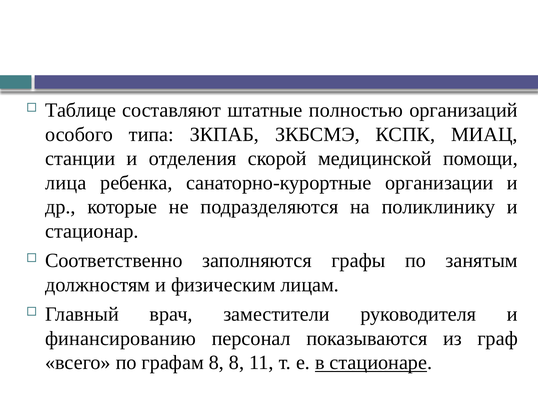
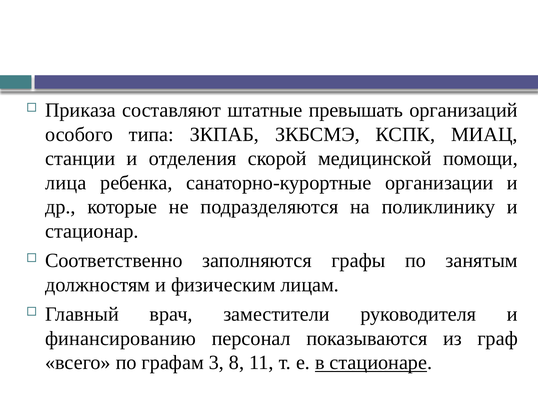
Таблице: Таблице -> Приказа
полностью: полностью -> превышать
графам 8: 8 -> 3
